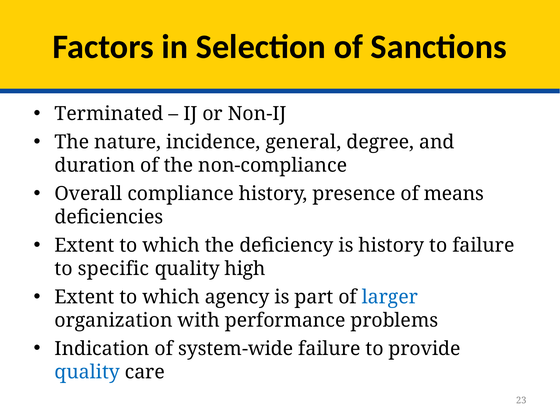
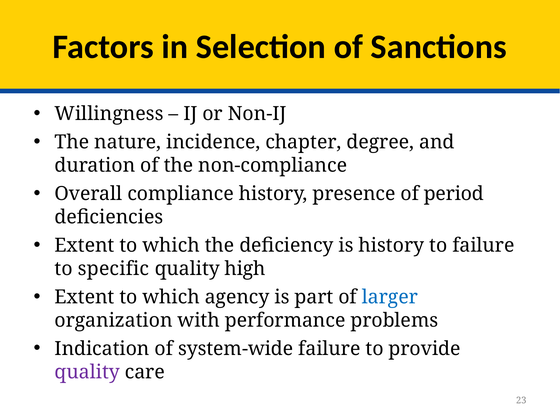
Terminated: Terminated -> Willingness
general: general -> chapter
means: means -> period
quality at (87, 372) colour: blue -> purple
